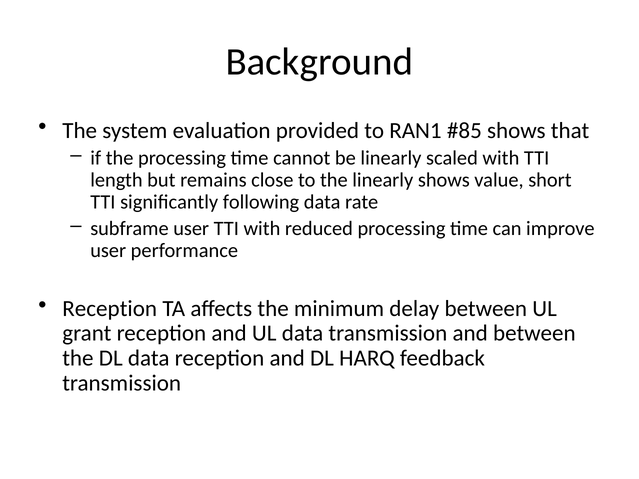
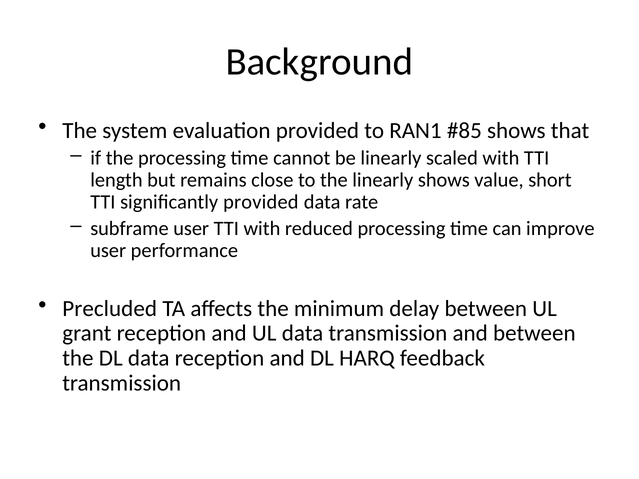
significantly following: following -> provided
Reception at (110, 309): Reception -> Precluded
